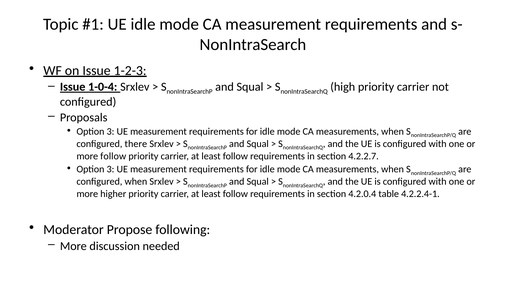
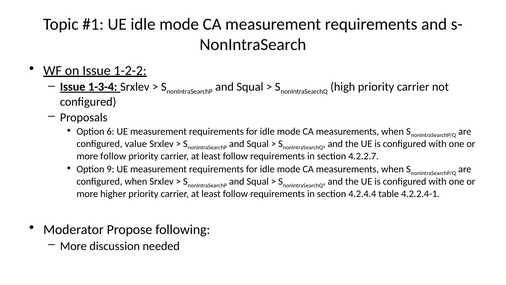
1-2-3: 1-2-3 -> 1-2-2
1-0-4: 1-0-4 -> 1-3-4
3 at (111, 131): 3 -> 6
there: there -> value
3 at (111, 169): 3 -> 9
4.2.0.4: 4.2.0.4 -> 4.2.4.4
